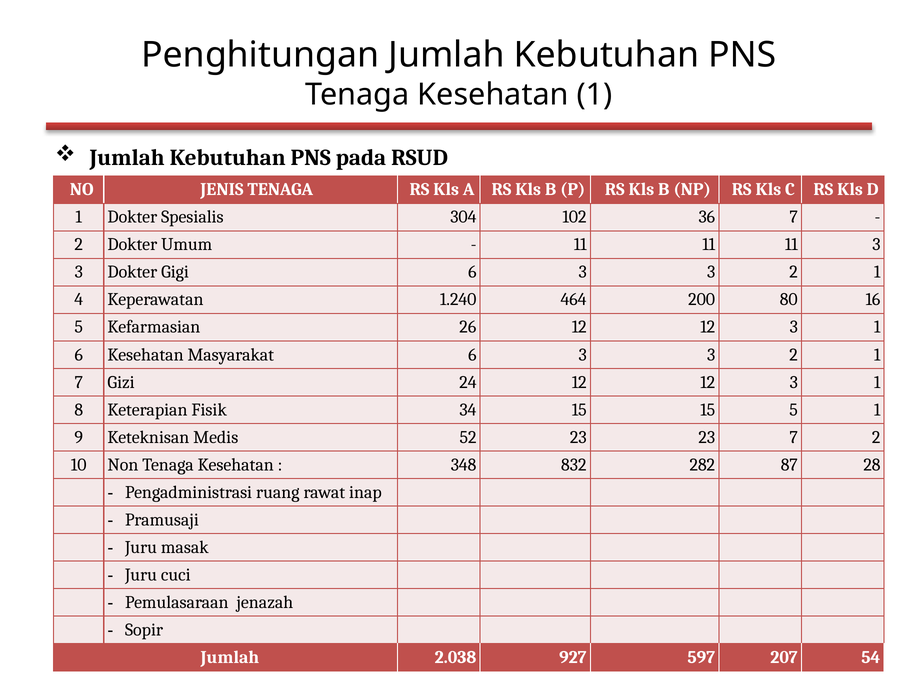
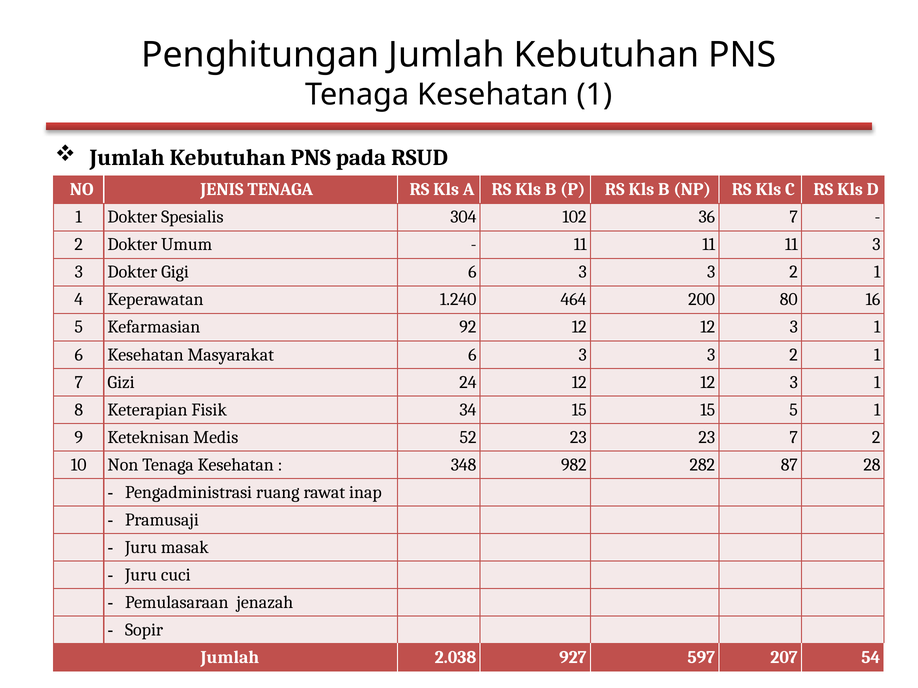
26: 26 -> 92
832: 832 -> 982
